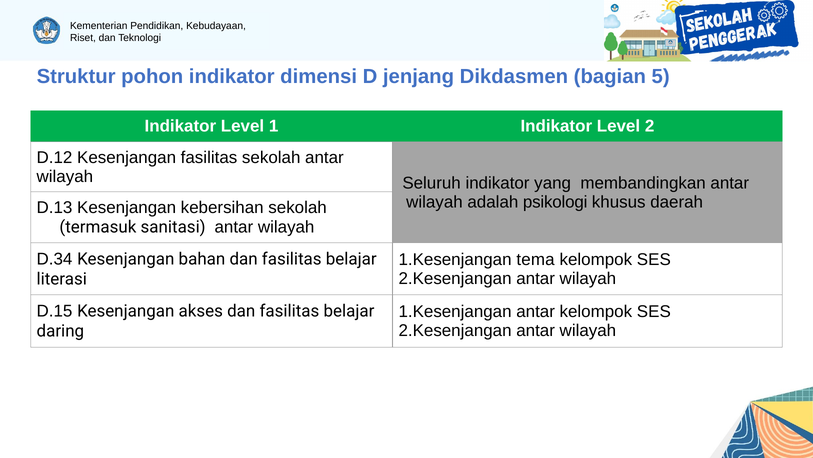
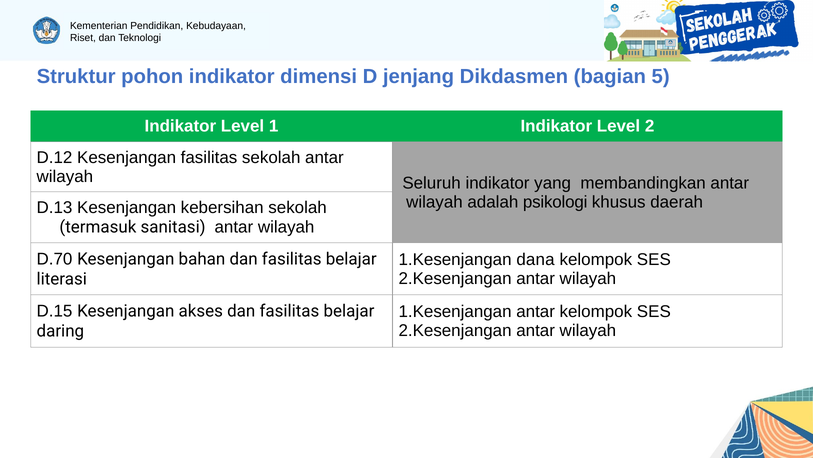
D.34: D.34 -> D.70
tema: tema -> dana
